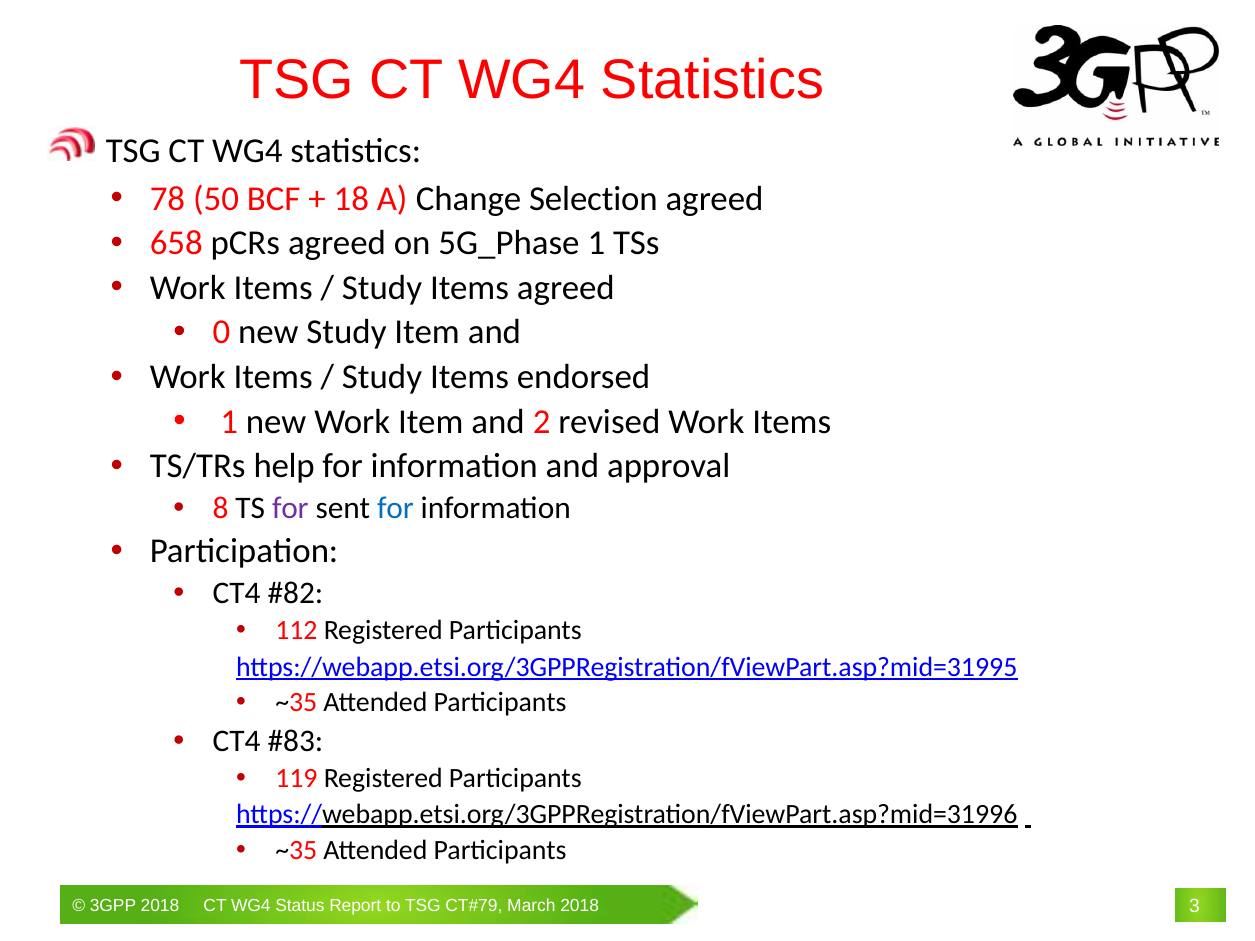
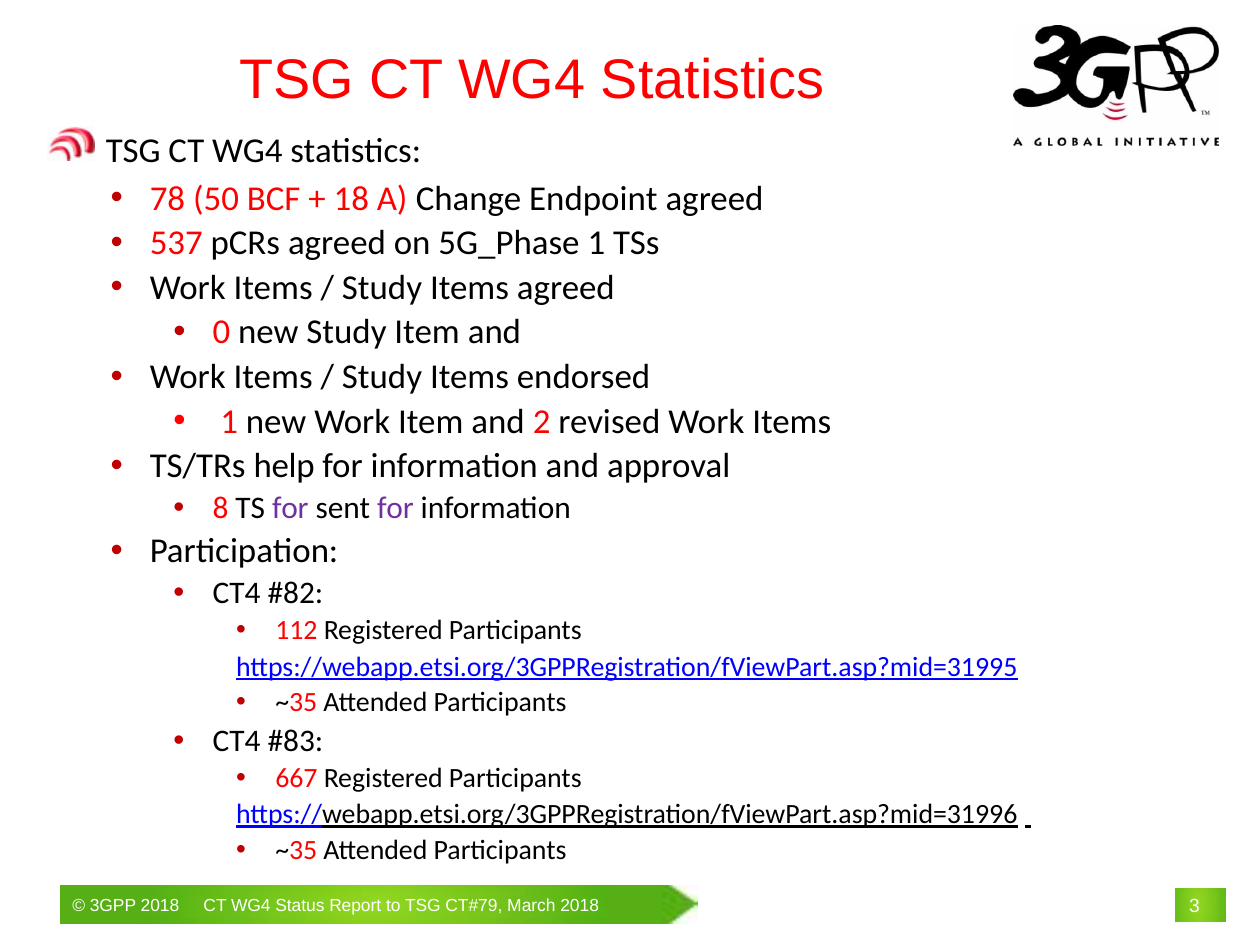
Selection: Selection -> Endpoint
658: 658 -> 537
for at (395, 508) colour: blue -> purple
119: 119 -> 667
